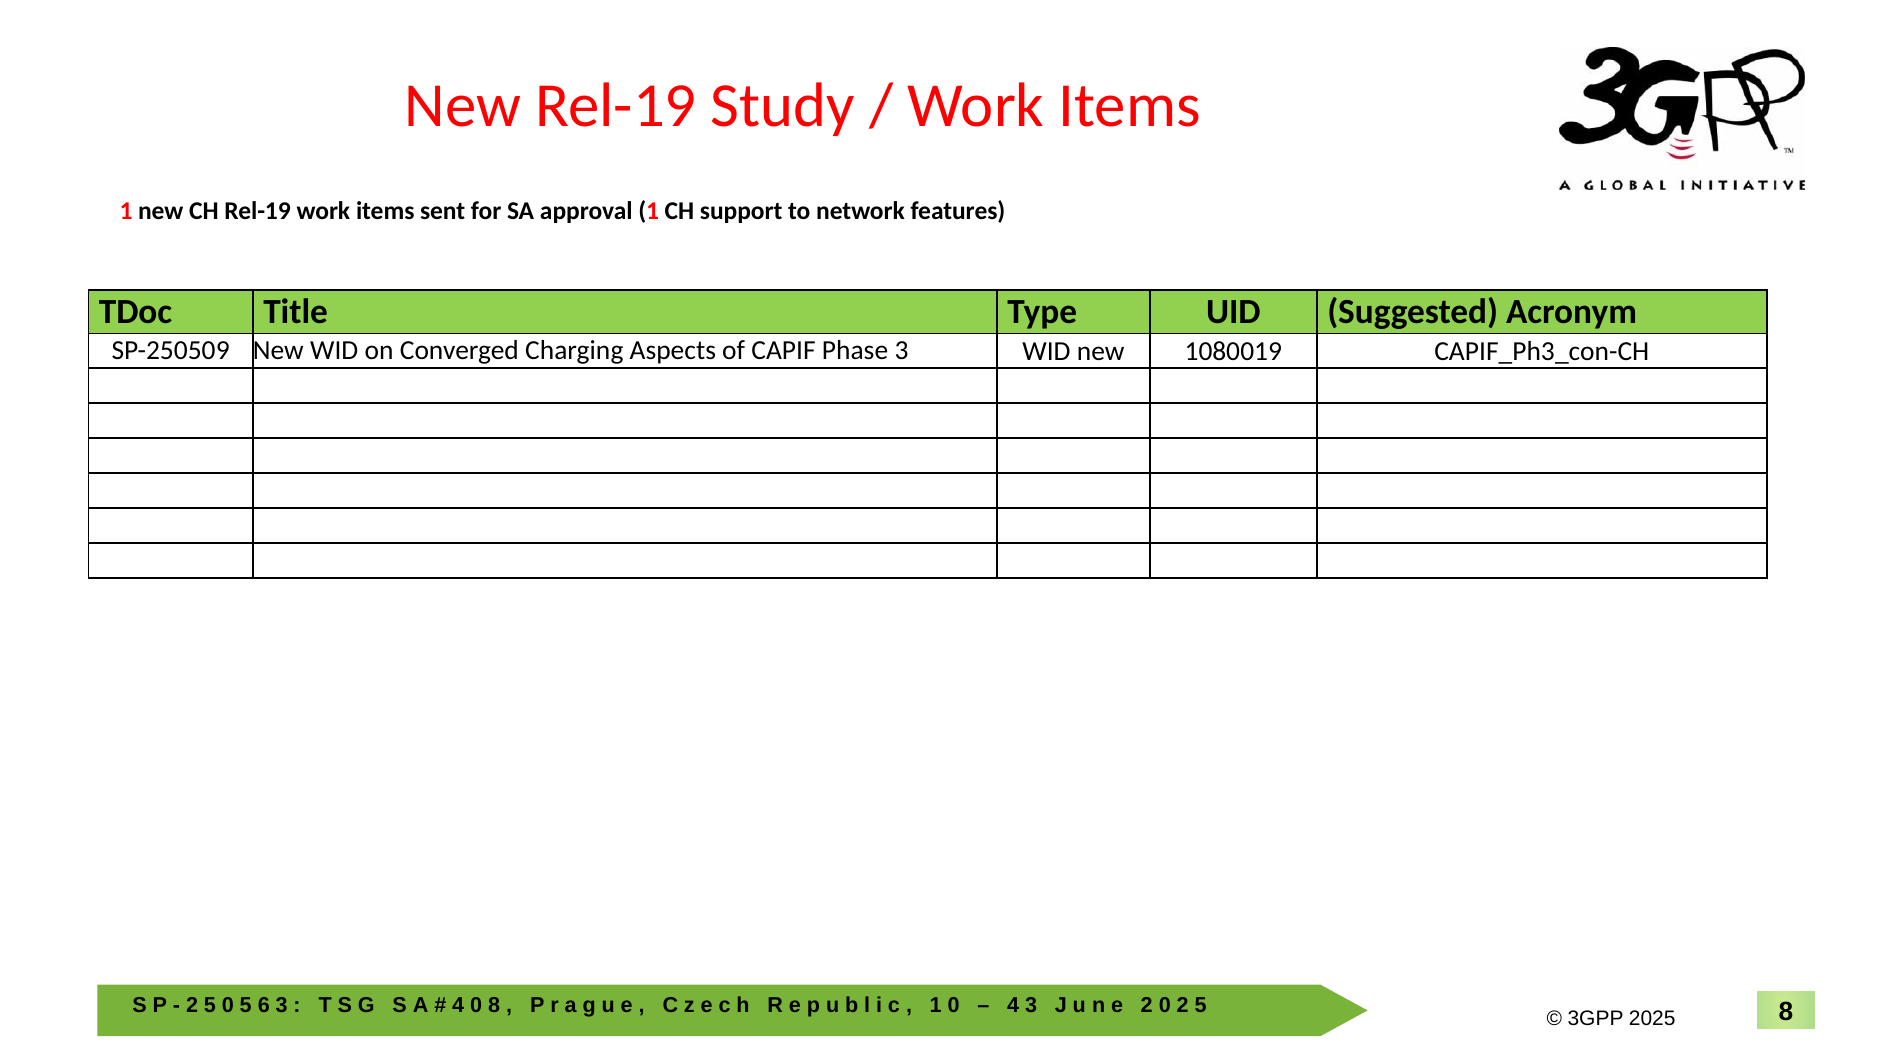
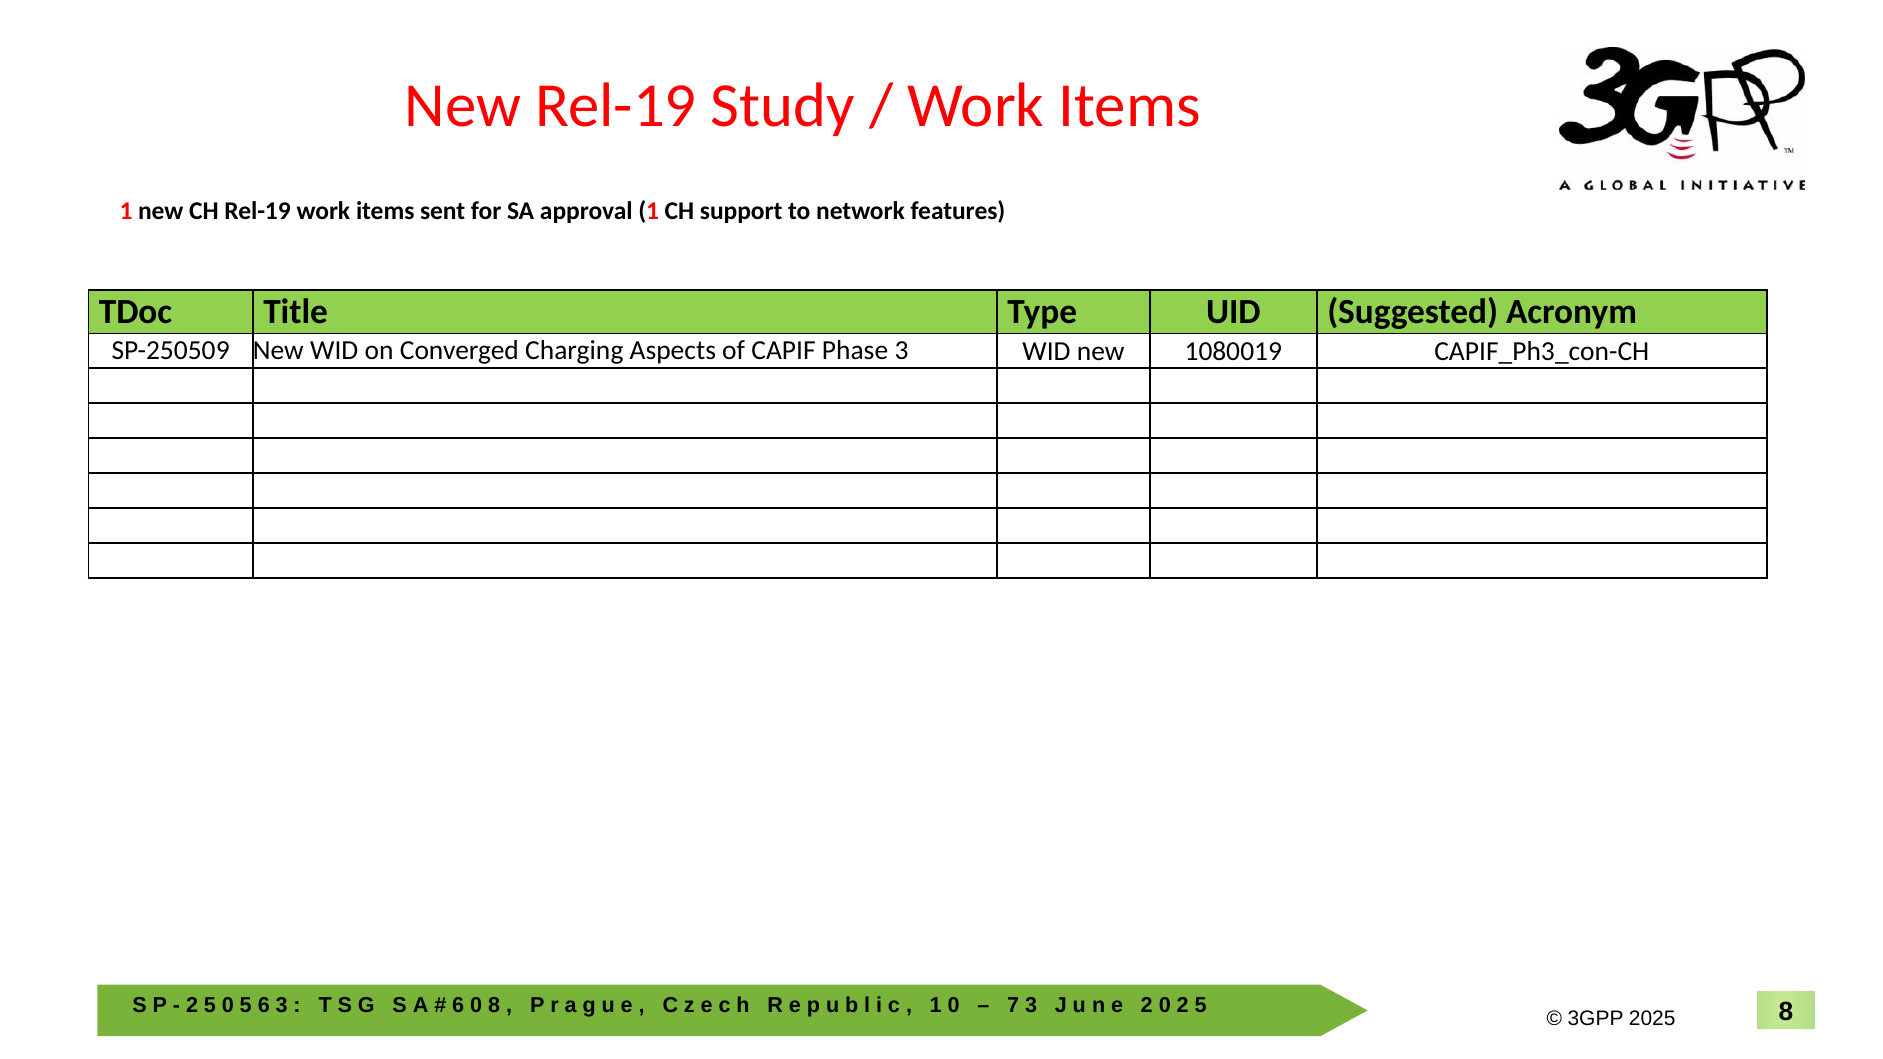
4 at (458, 1006): 4 -> 6
4 at (1013, 1006): 4 -> 7
